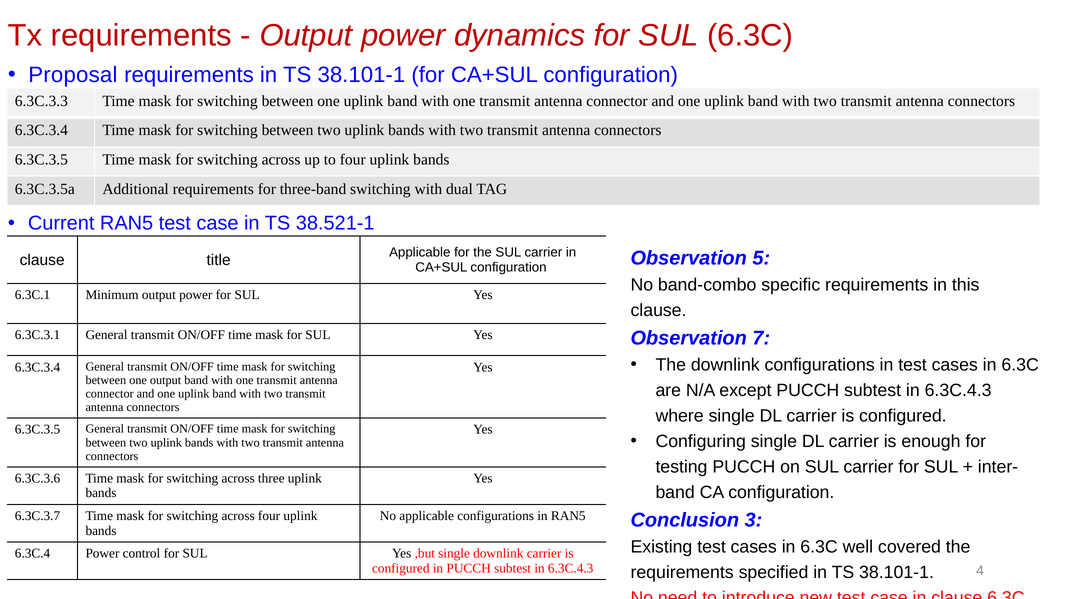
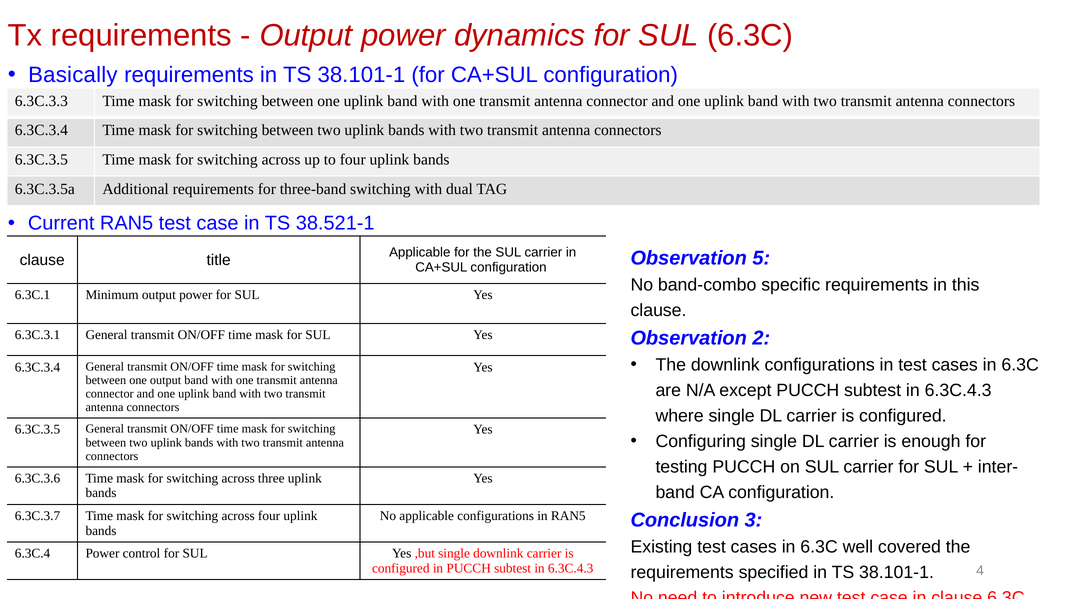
Proposal: Proposal -> Basically
7: 7 -> 2
